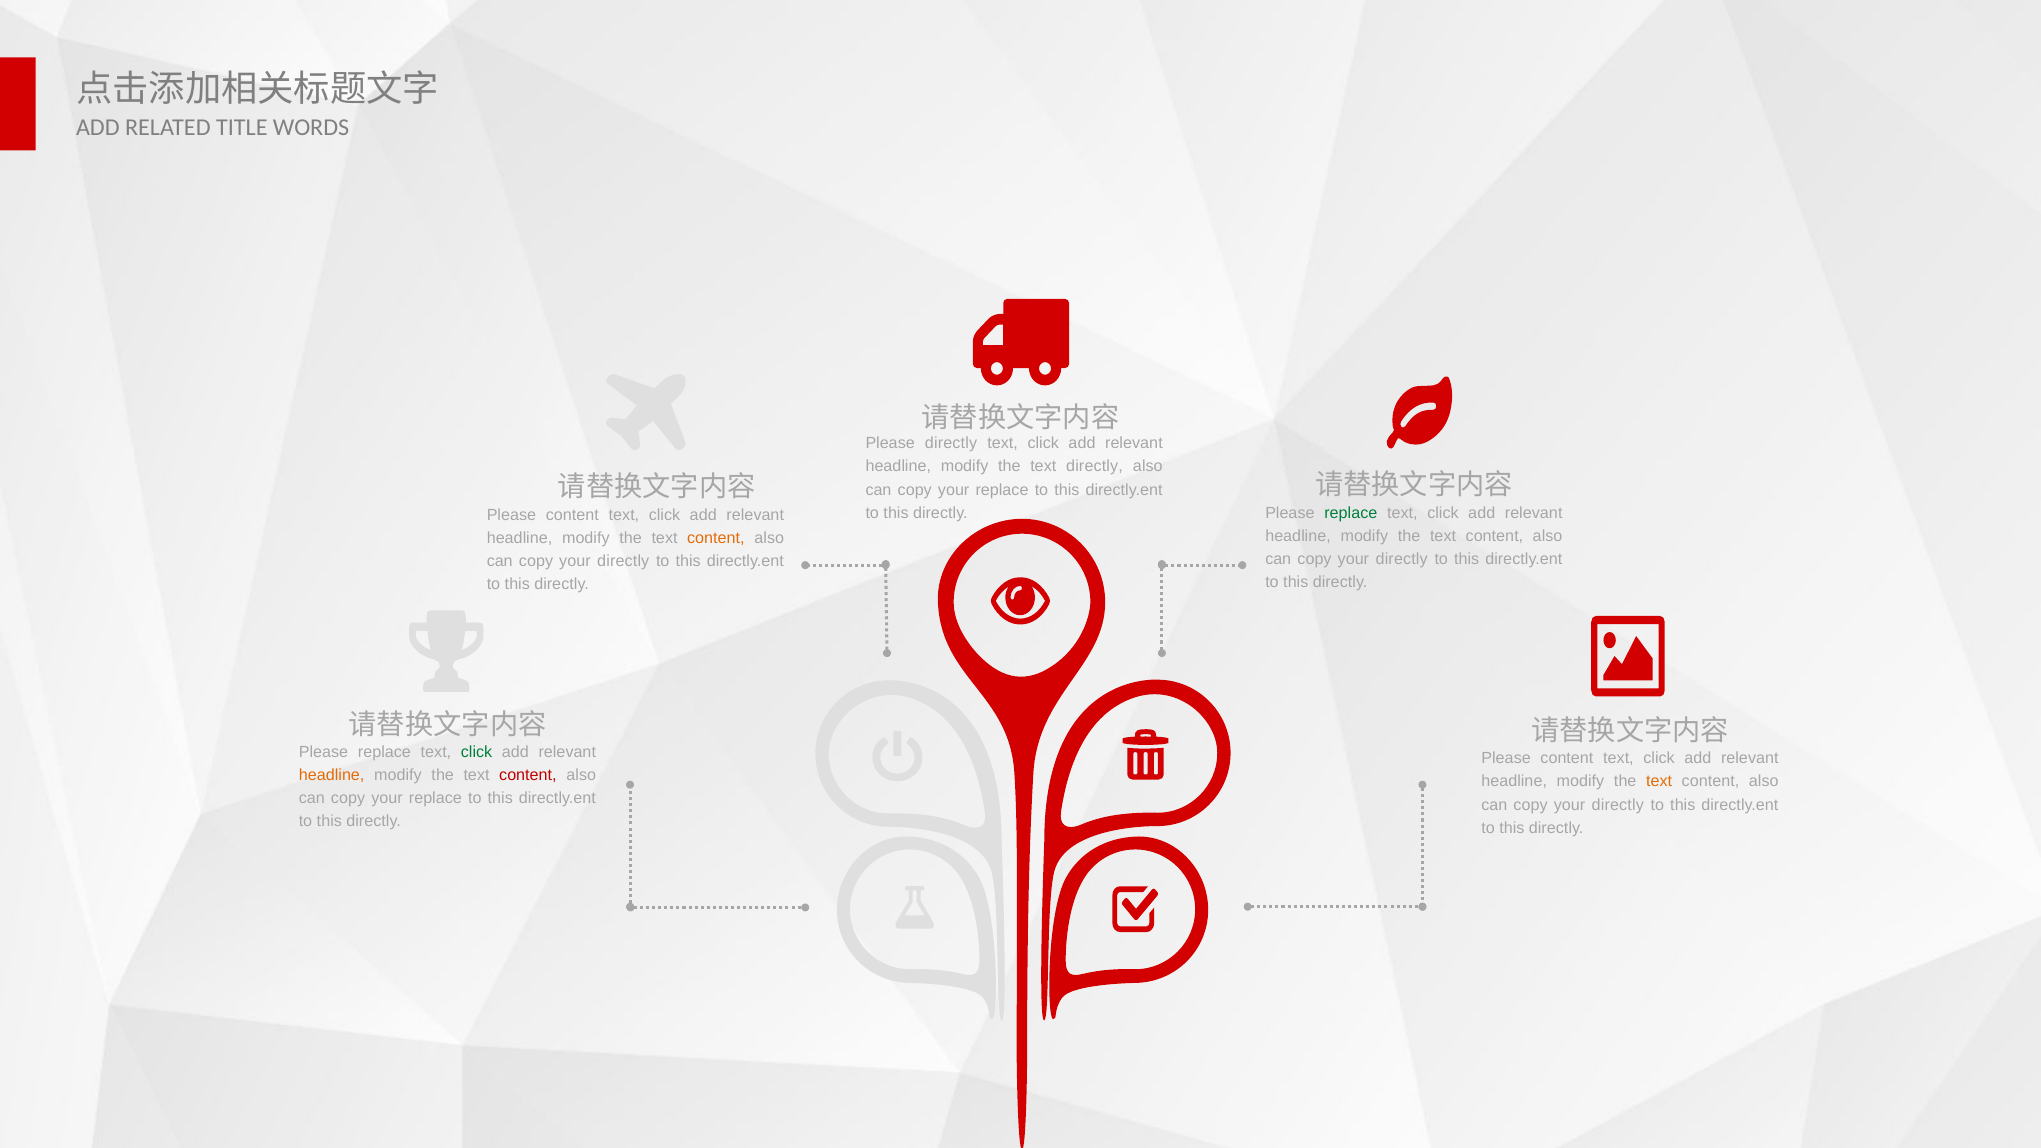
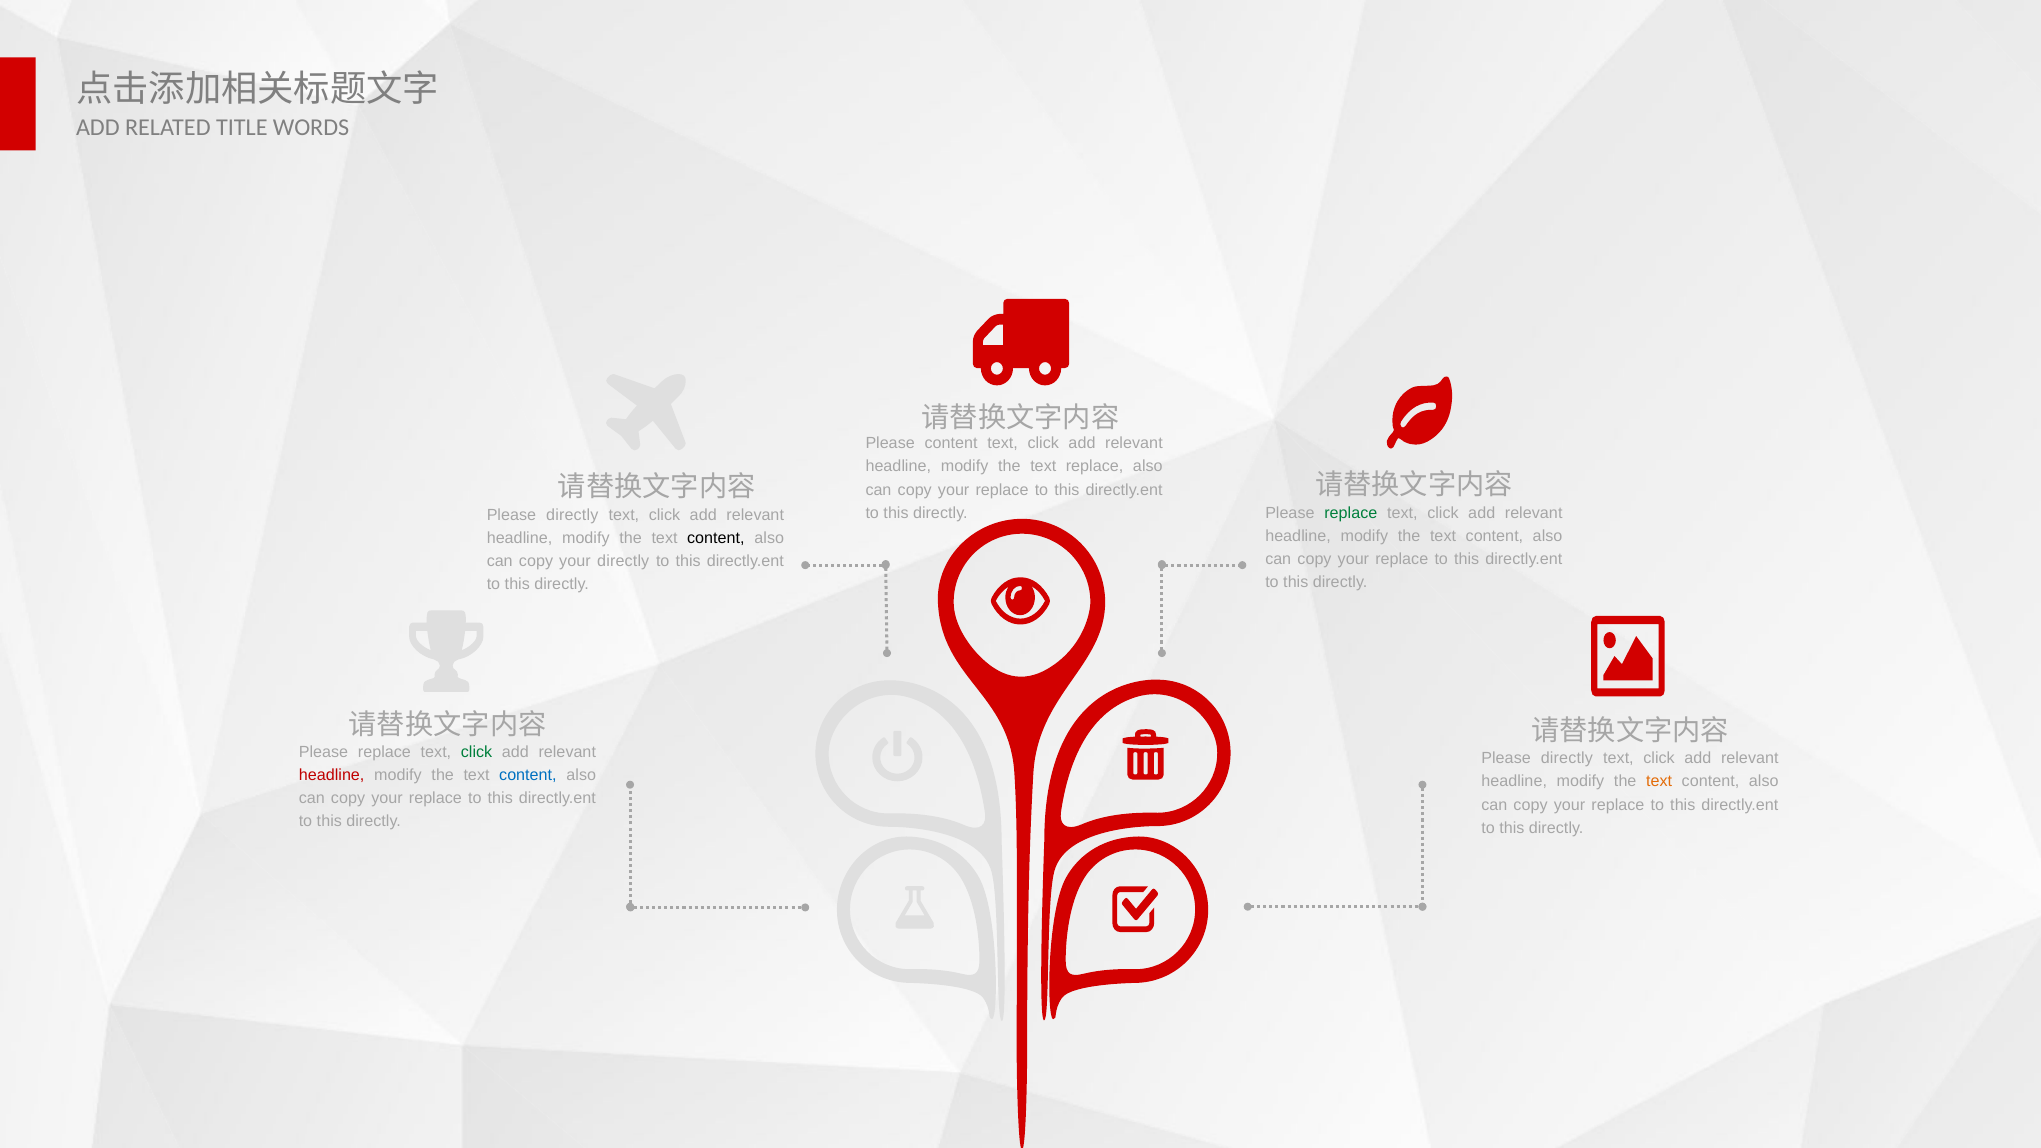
Please directly: directly -> content
text directly: directly -> replace
content at (572, 515): content -> directly
content at (716, 538) colour: orange -> black
directly at (1402, 559): directly -> replace
content at (1567, 758): content -> directly
headline at (332, 775) colour: orange -> red
content at (528, 775) colour: red -> blue
directly at (1618, 805): directly -> replace
